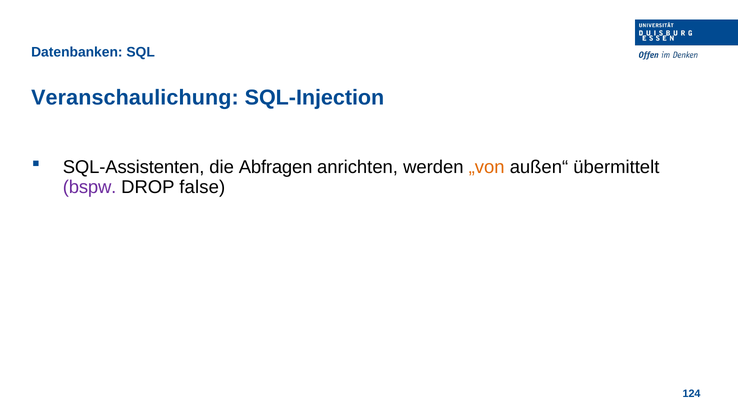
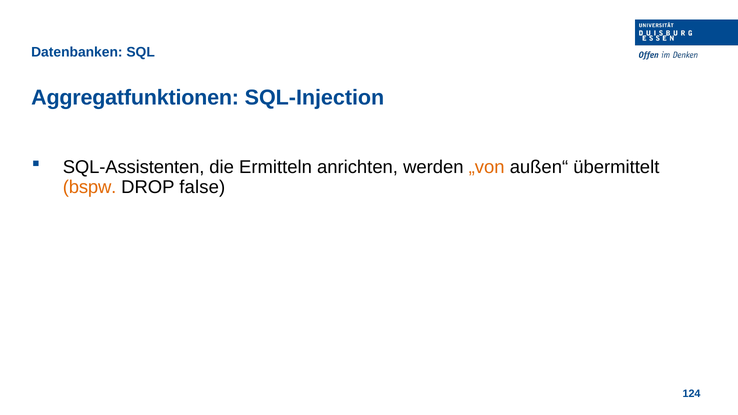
Veranschaulichung: Veranschaulichung -> Aggregatfunktionen
Abfragen: Abfragen -> Ermitteln
bspw colour: purple -> orange
